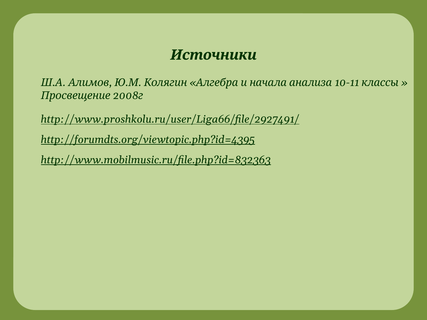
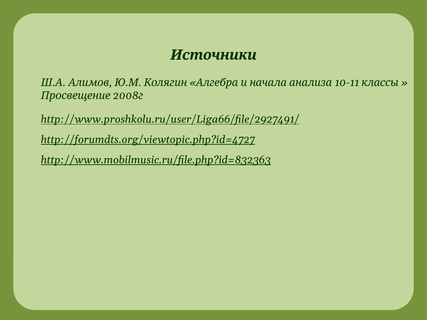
http://forumdts.org/viewtopic.php?id=4395: http://forumdts.org/viewtopic.php?id=4395 -> http://forumdts.org/viewtopic.php?id=4727
